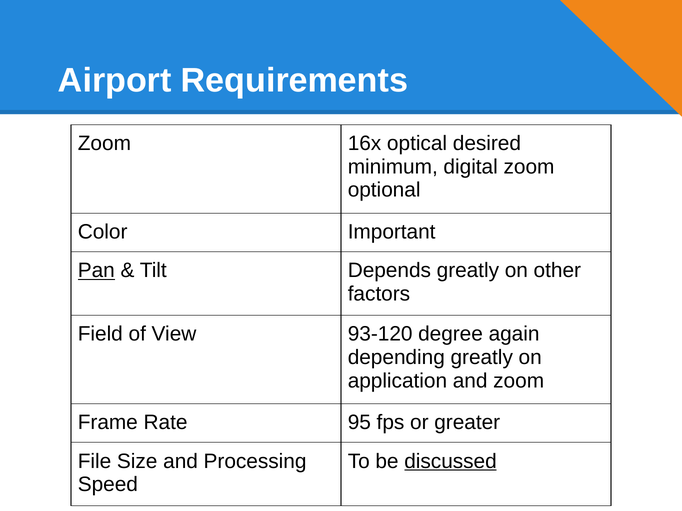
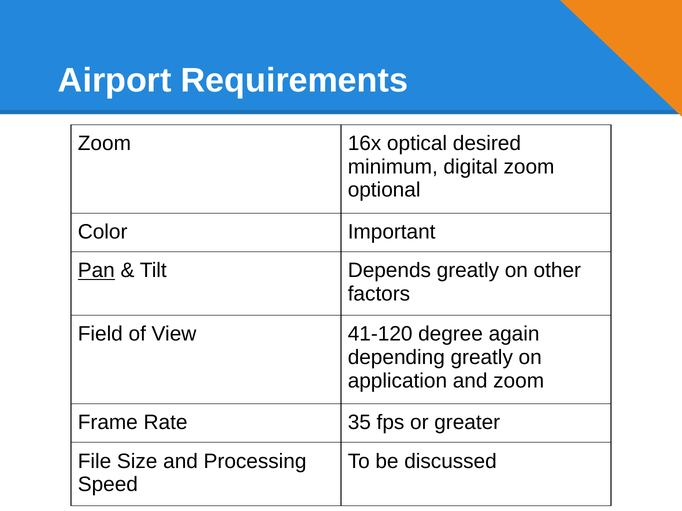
93-120: 93-120 -> 41-120
95: 95 -> 35
discussed underline: present -> none
